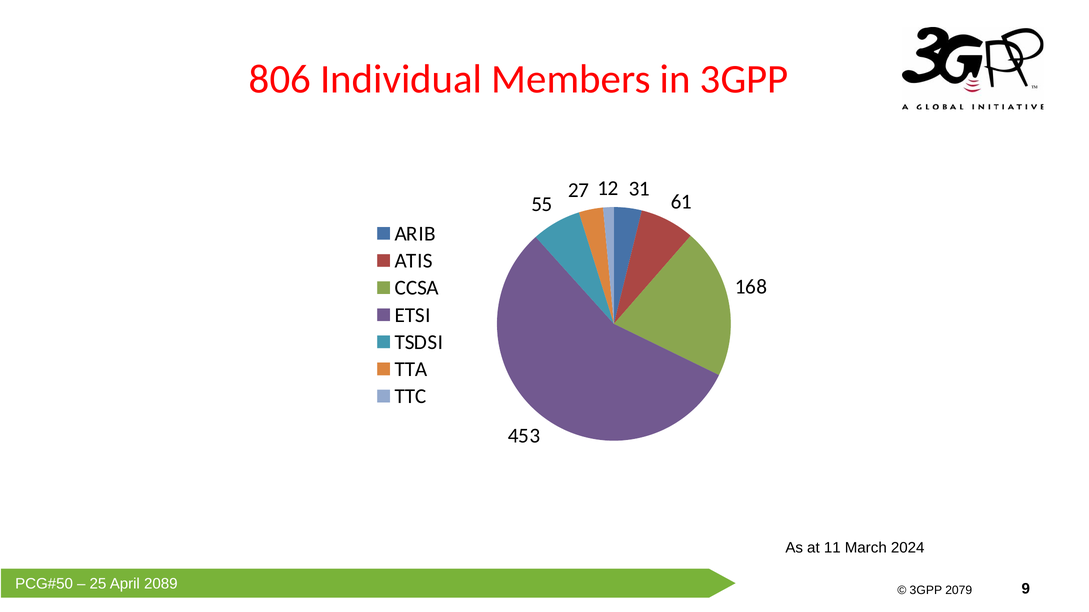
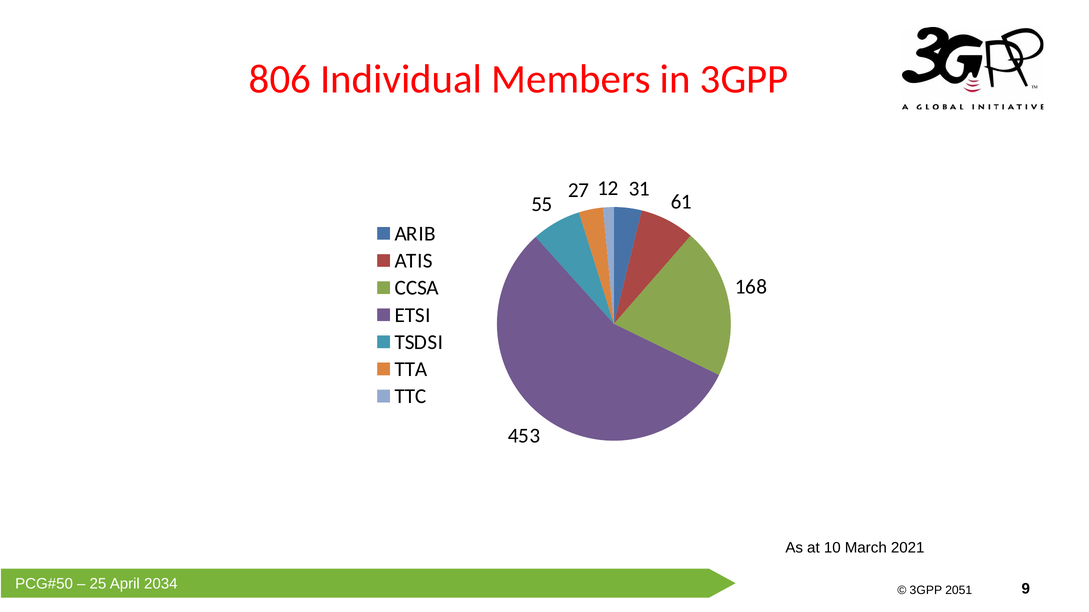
11: 11 -> 10
2024: 2024 -> 2021
2089: 2089 -> 2034
2079: 2079 -> 2051
